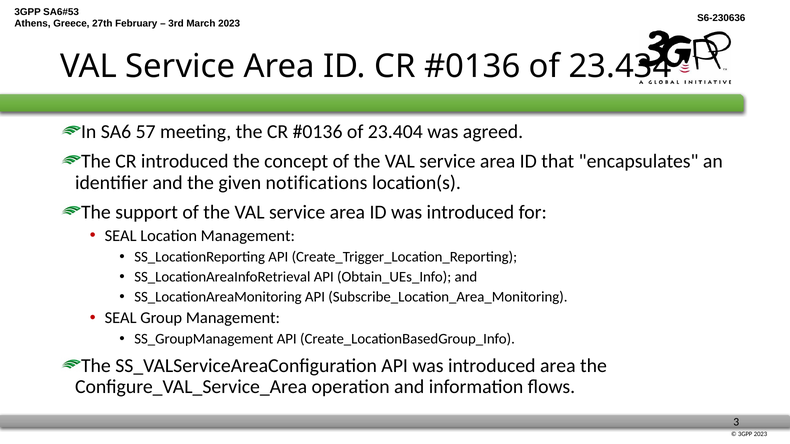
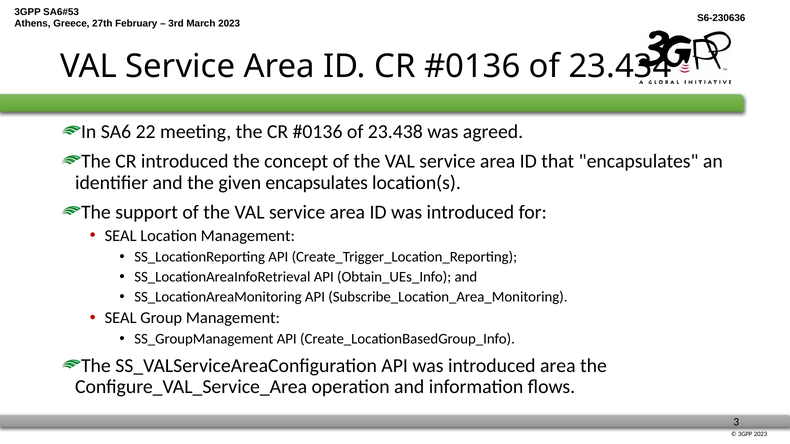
57: 57 -> 22
23.404: 23.404 -> 23.438
given notifications: notifications -> encapsulates
